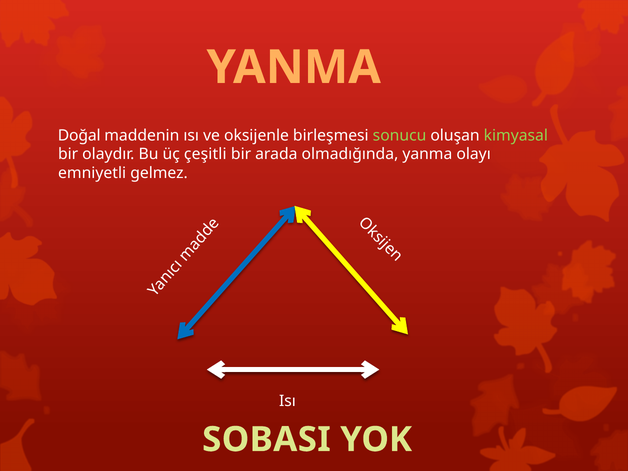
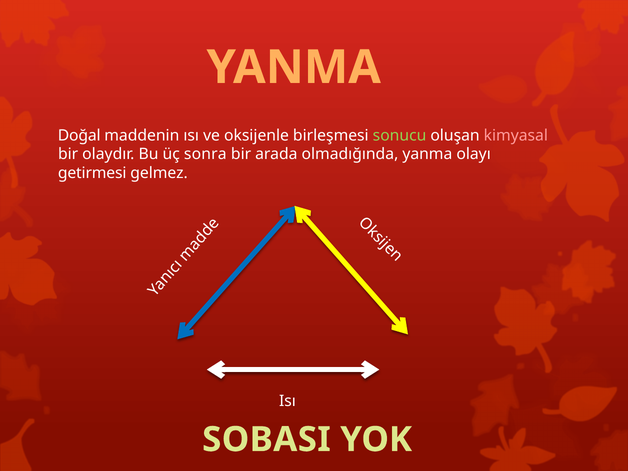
kimyasal colour: light green -> pink
çeşitli: çeşitli -> sonra
emniyetli: emniyetli -> getirmesi
